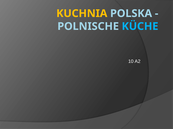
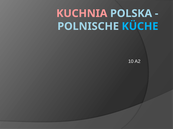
KUCHNIA colour: yellow -> pink
